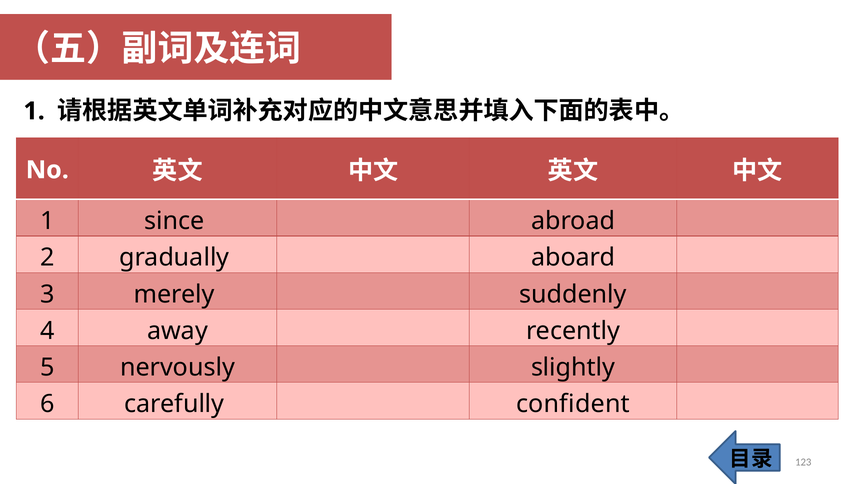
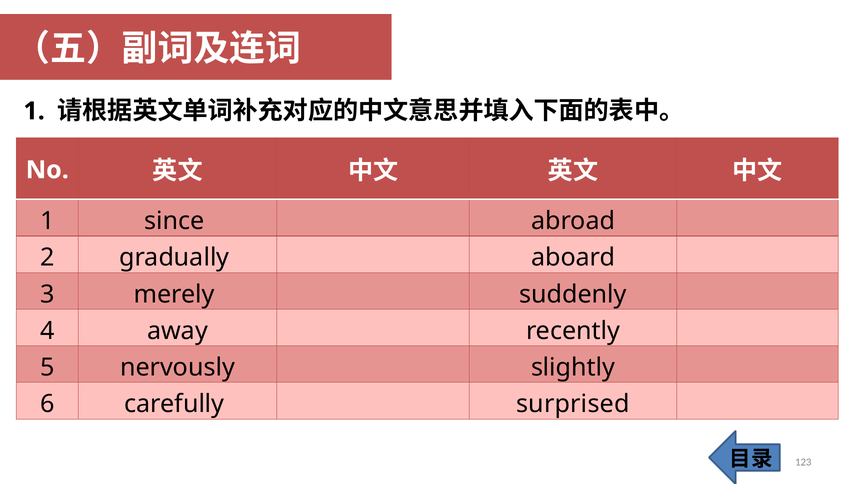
confident: confident -> surprised
